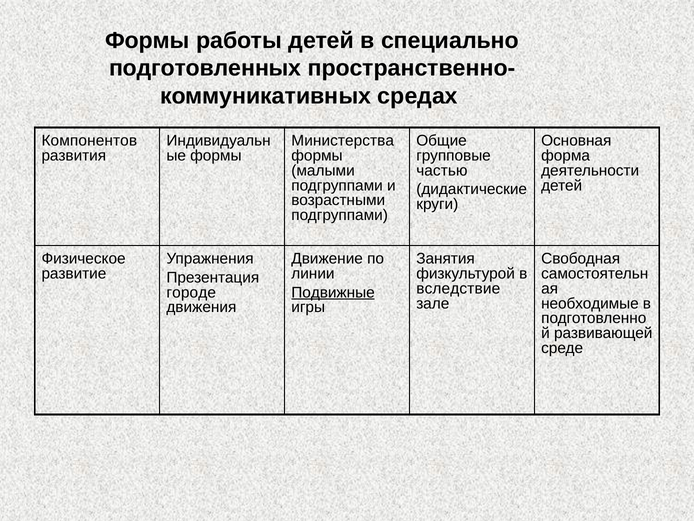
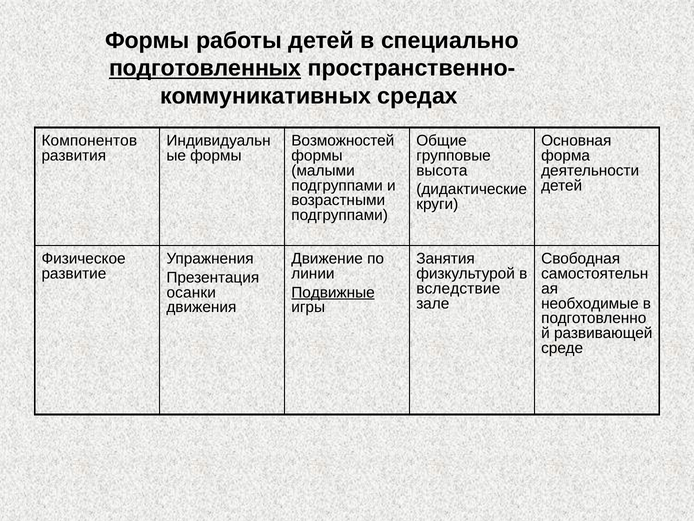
подготовленных underline: none -> present
Министерства: Министерства -> Возможностей
частью: частью -> высота
городе: городе -> осанки
